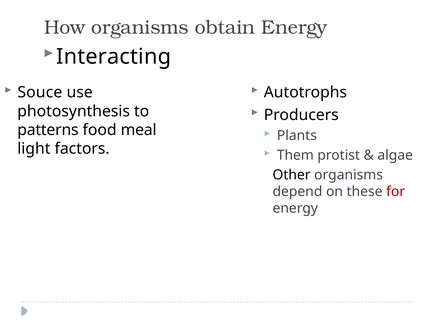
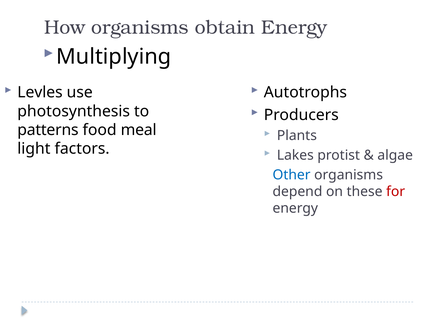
Interacting: Interacting -> Multiplying
Souce: Souce -> Levles
Them: Them -> Lakes
Other colour: black -> blue
